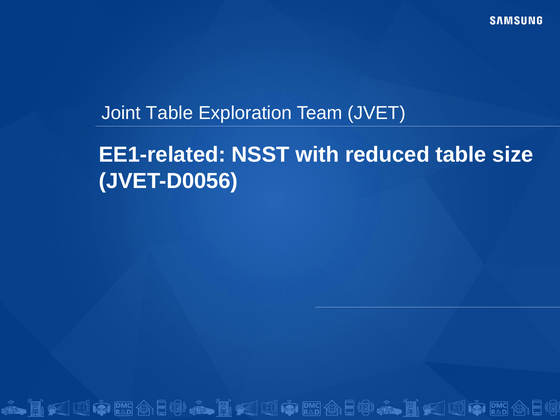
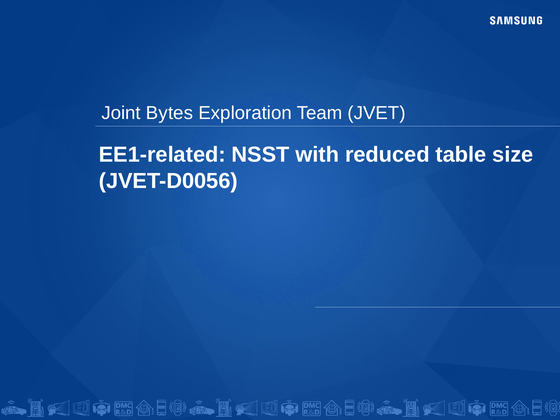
Joint Table: Table -> Bytes
